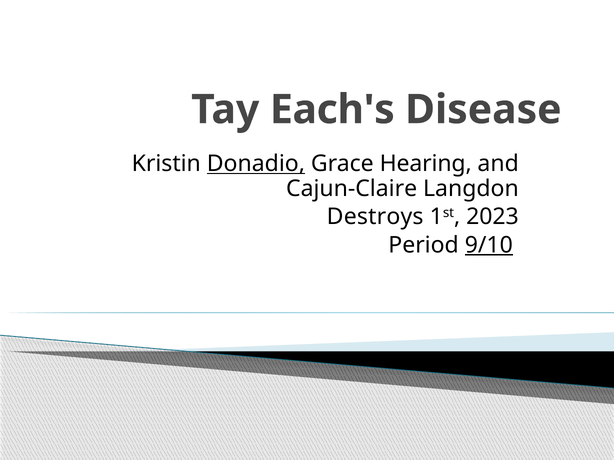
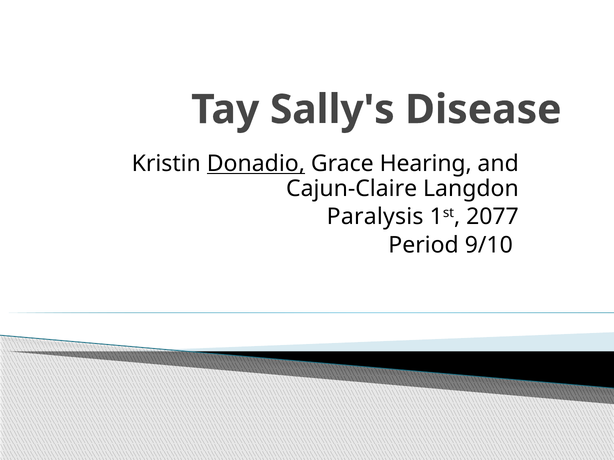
Each's: Each's -> Sally's
Destroys: Destroys -> Paralysis
2023: 2023 -> 2077
9/10 underline: present -> none
